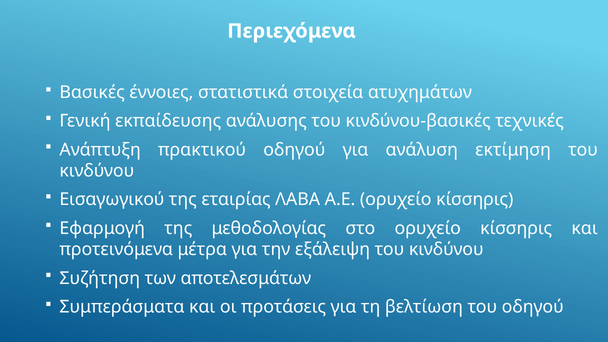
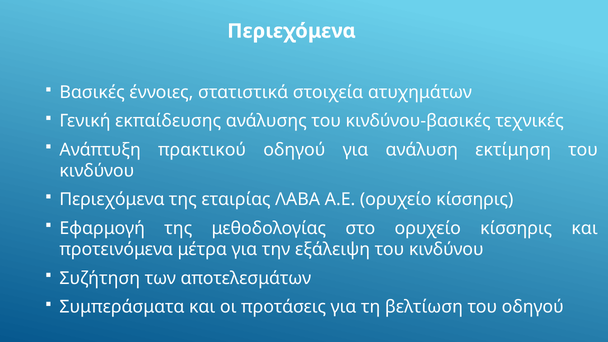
Εισαγωγικού at (112, 200): Εισαγωγικού -> Περιεχόμενα
